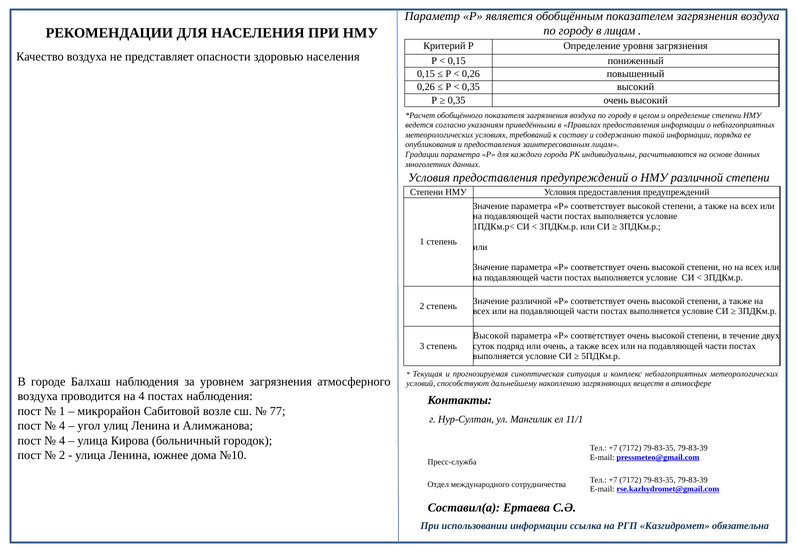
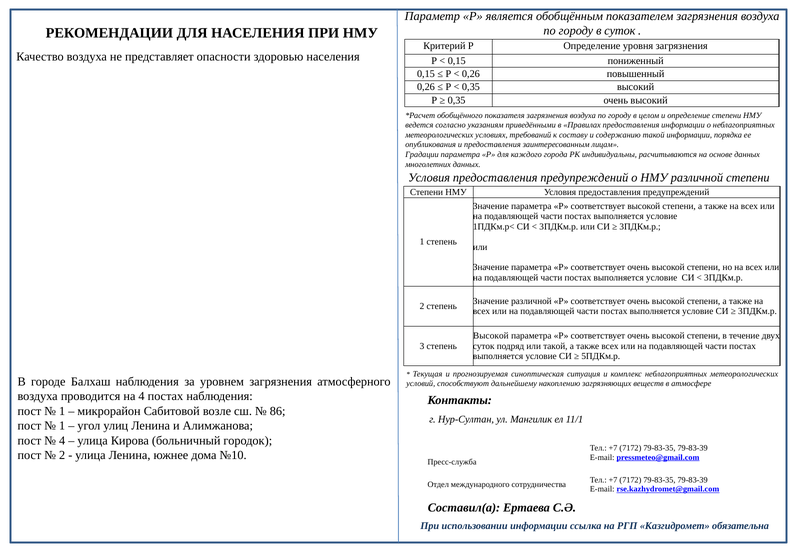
в лицам: лицам -> суток
или очень: очень -> такой
77: 77 -> 86
4 at (62, 426): 4 -> 1
